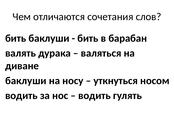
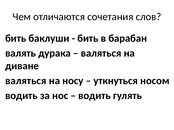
баклуши at (26, 81): баклуши -> валяться
